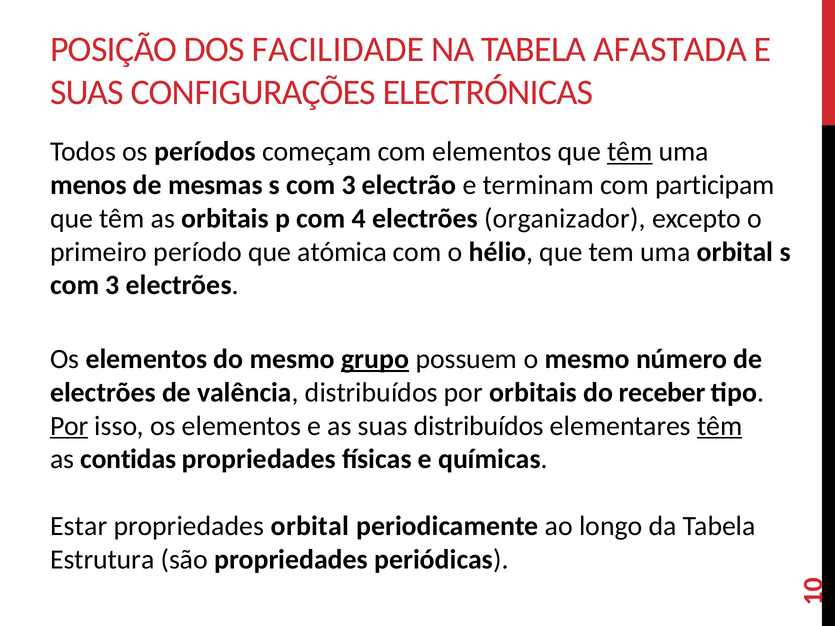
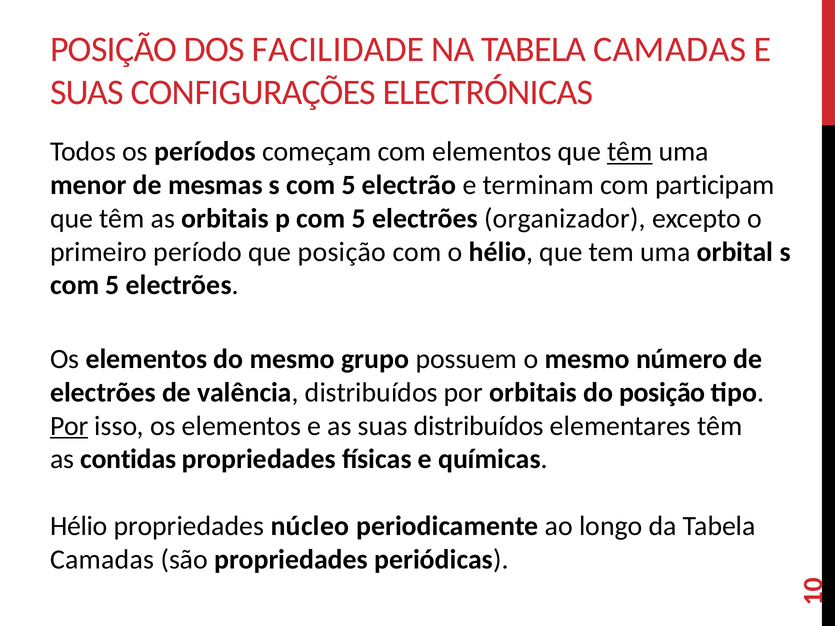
NA TABELA AFASTADA: AFASTADA -> CAMADAS
menos: menos -> menor
3 at (349, 185): 3 -> 5
p com 4: 4 -> 5
que atómica: atómica -> posição
3 at (112, 285): 3 -> 5
grupo underline: present -> none
do receber: receber -> posição
têm at (720, 426) underline: present -> none
Estar at (79, 526): Estar -> Hélio
propriedades orbital: orbital -> núcleo
Estrutura at (102, 560): Estrutura -> Camadas
